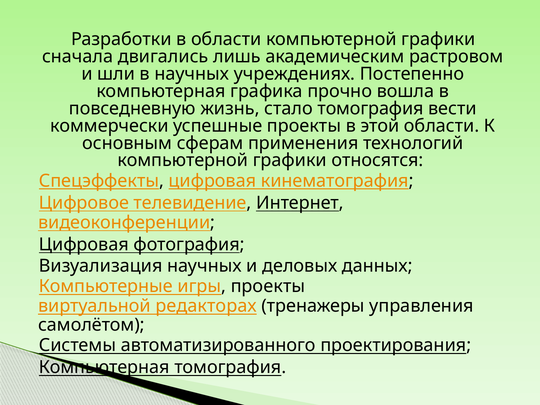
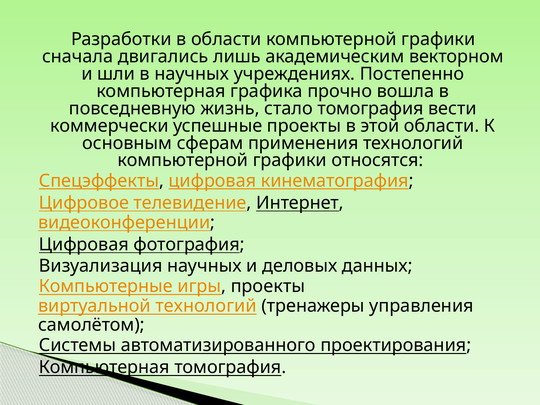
растровом: растровом -> векторном
виртуальной редакторах: редакторах -> технологий
